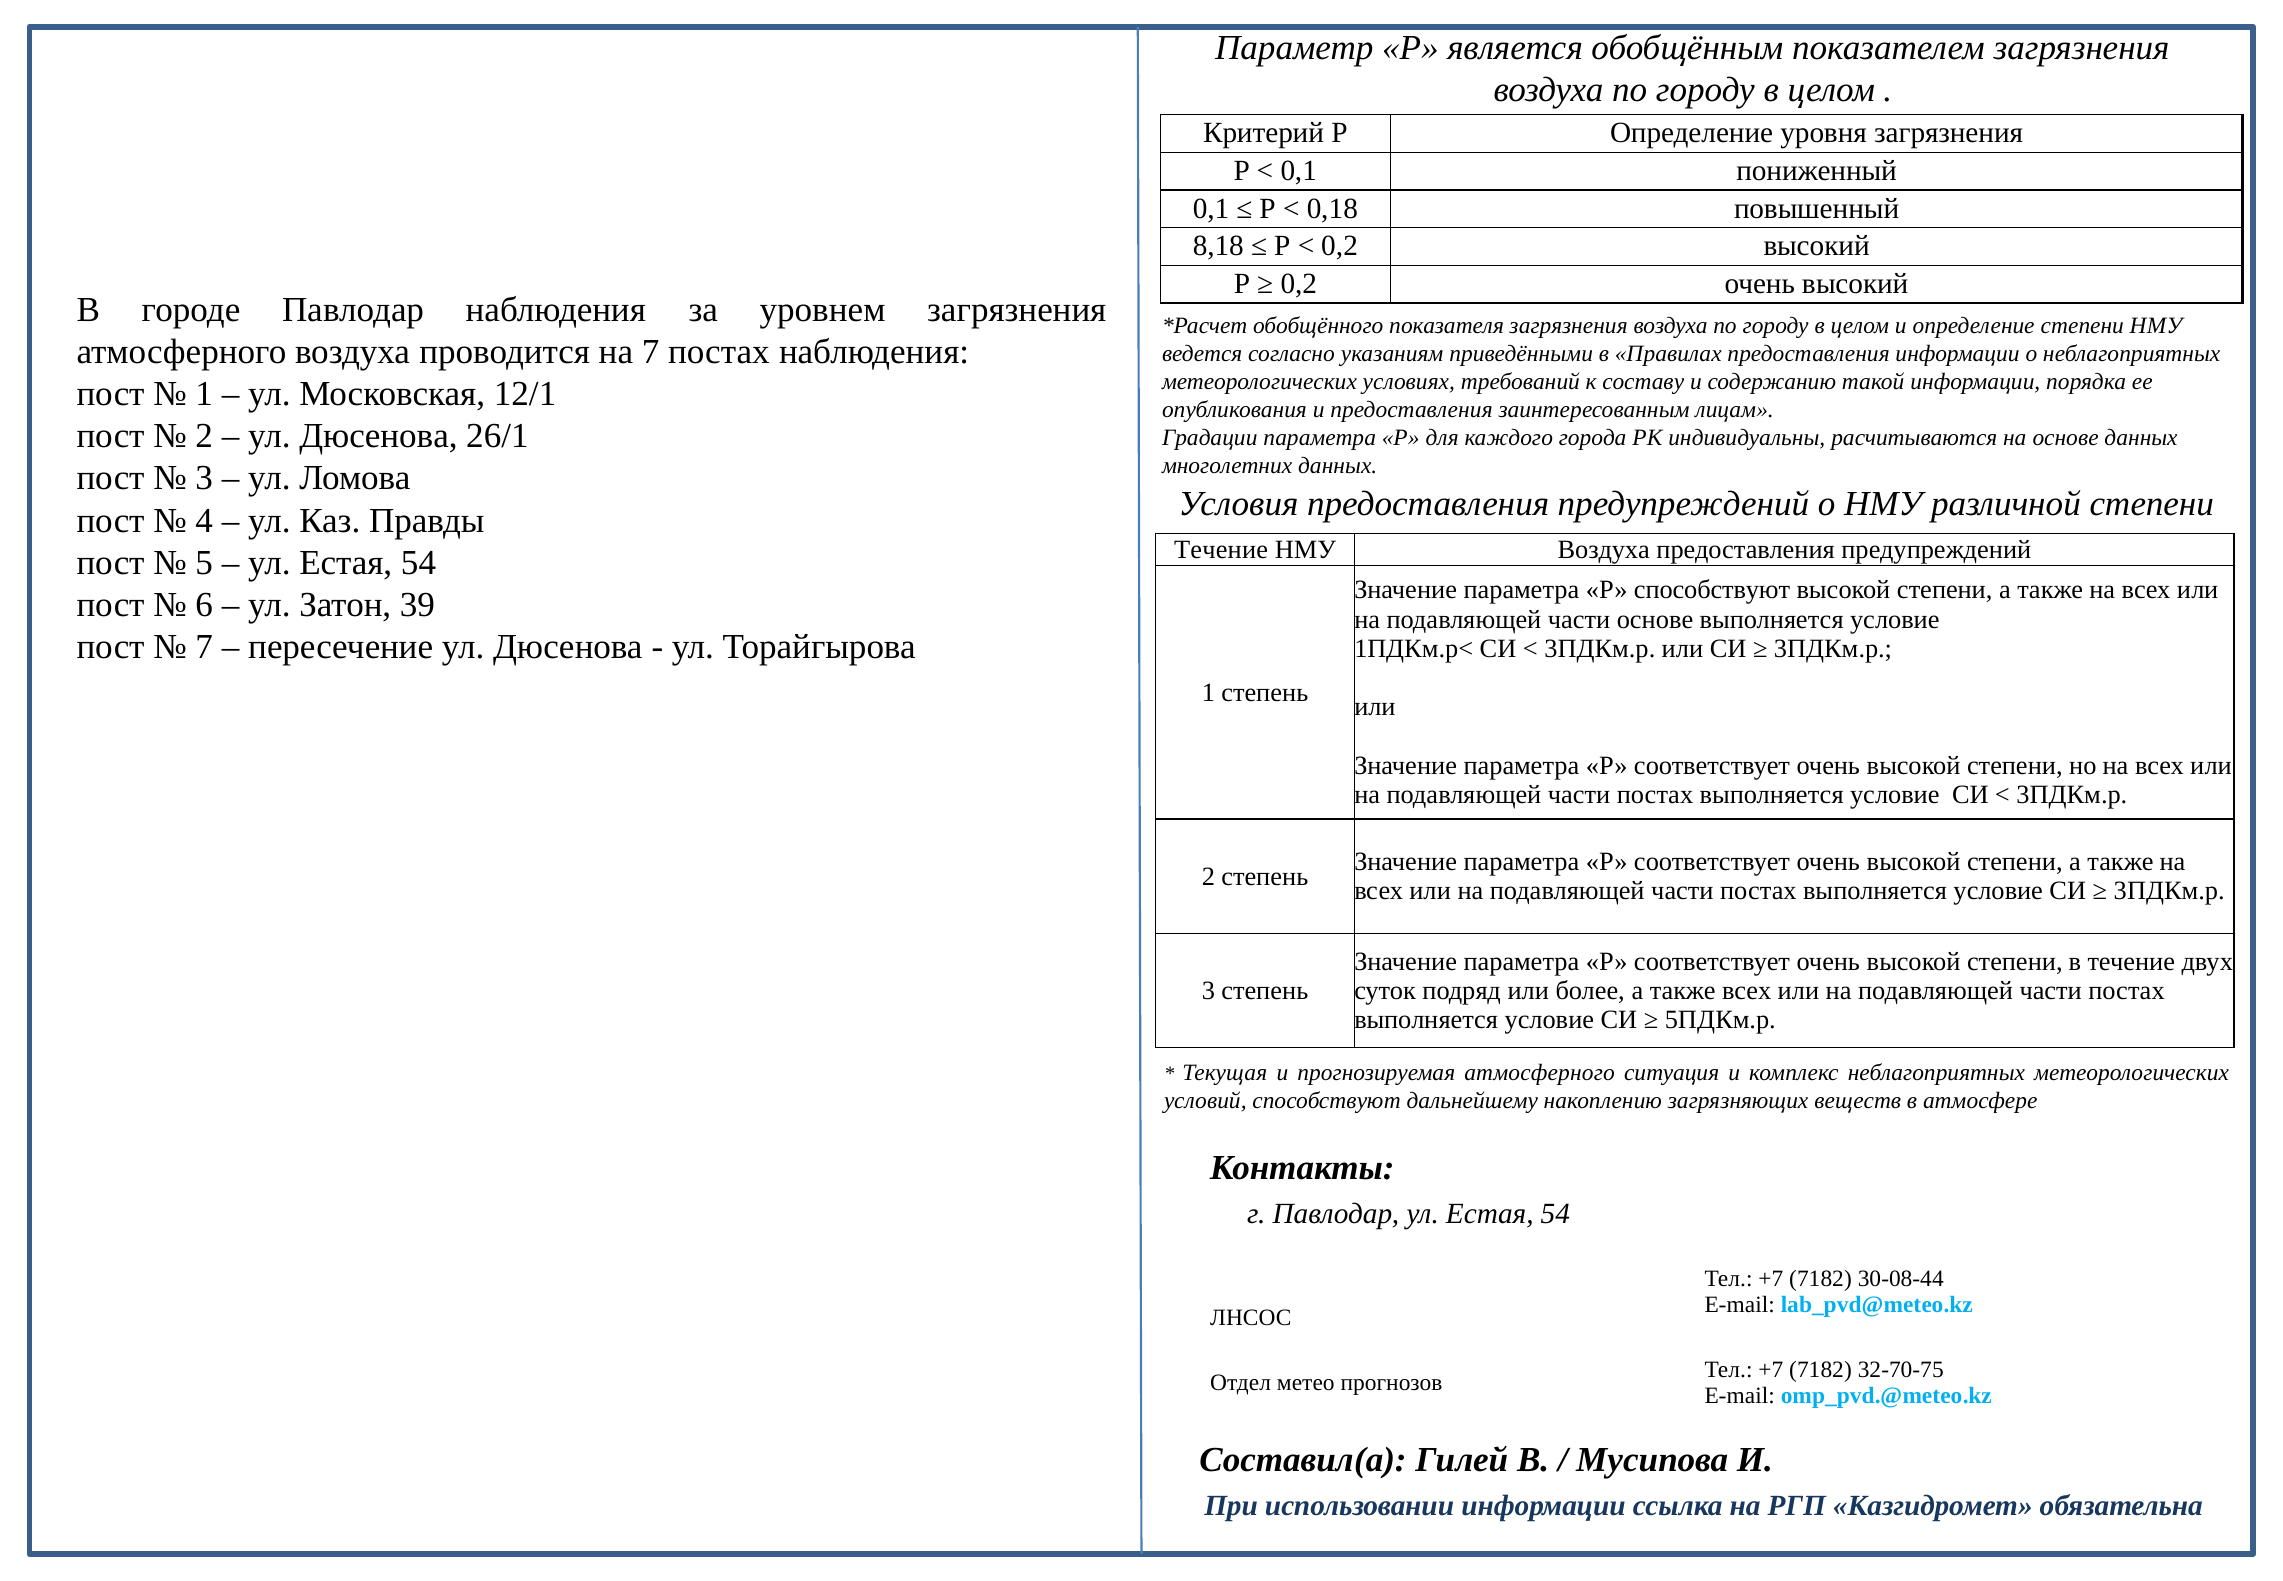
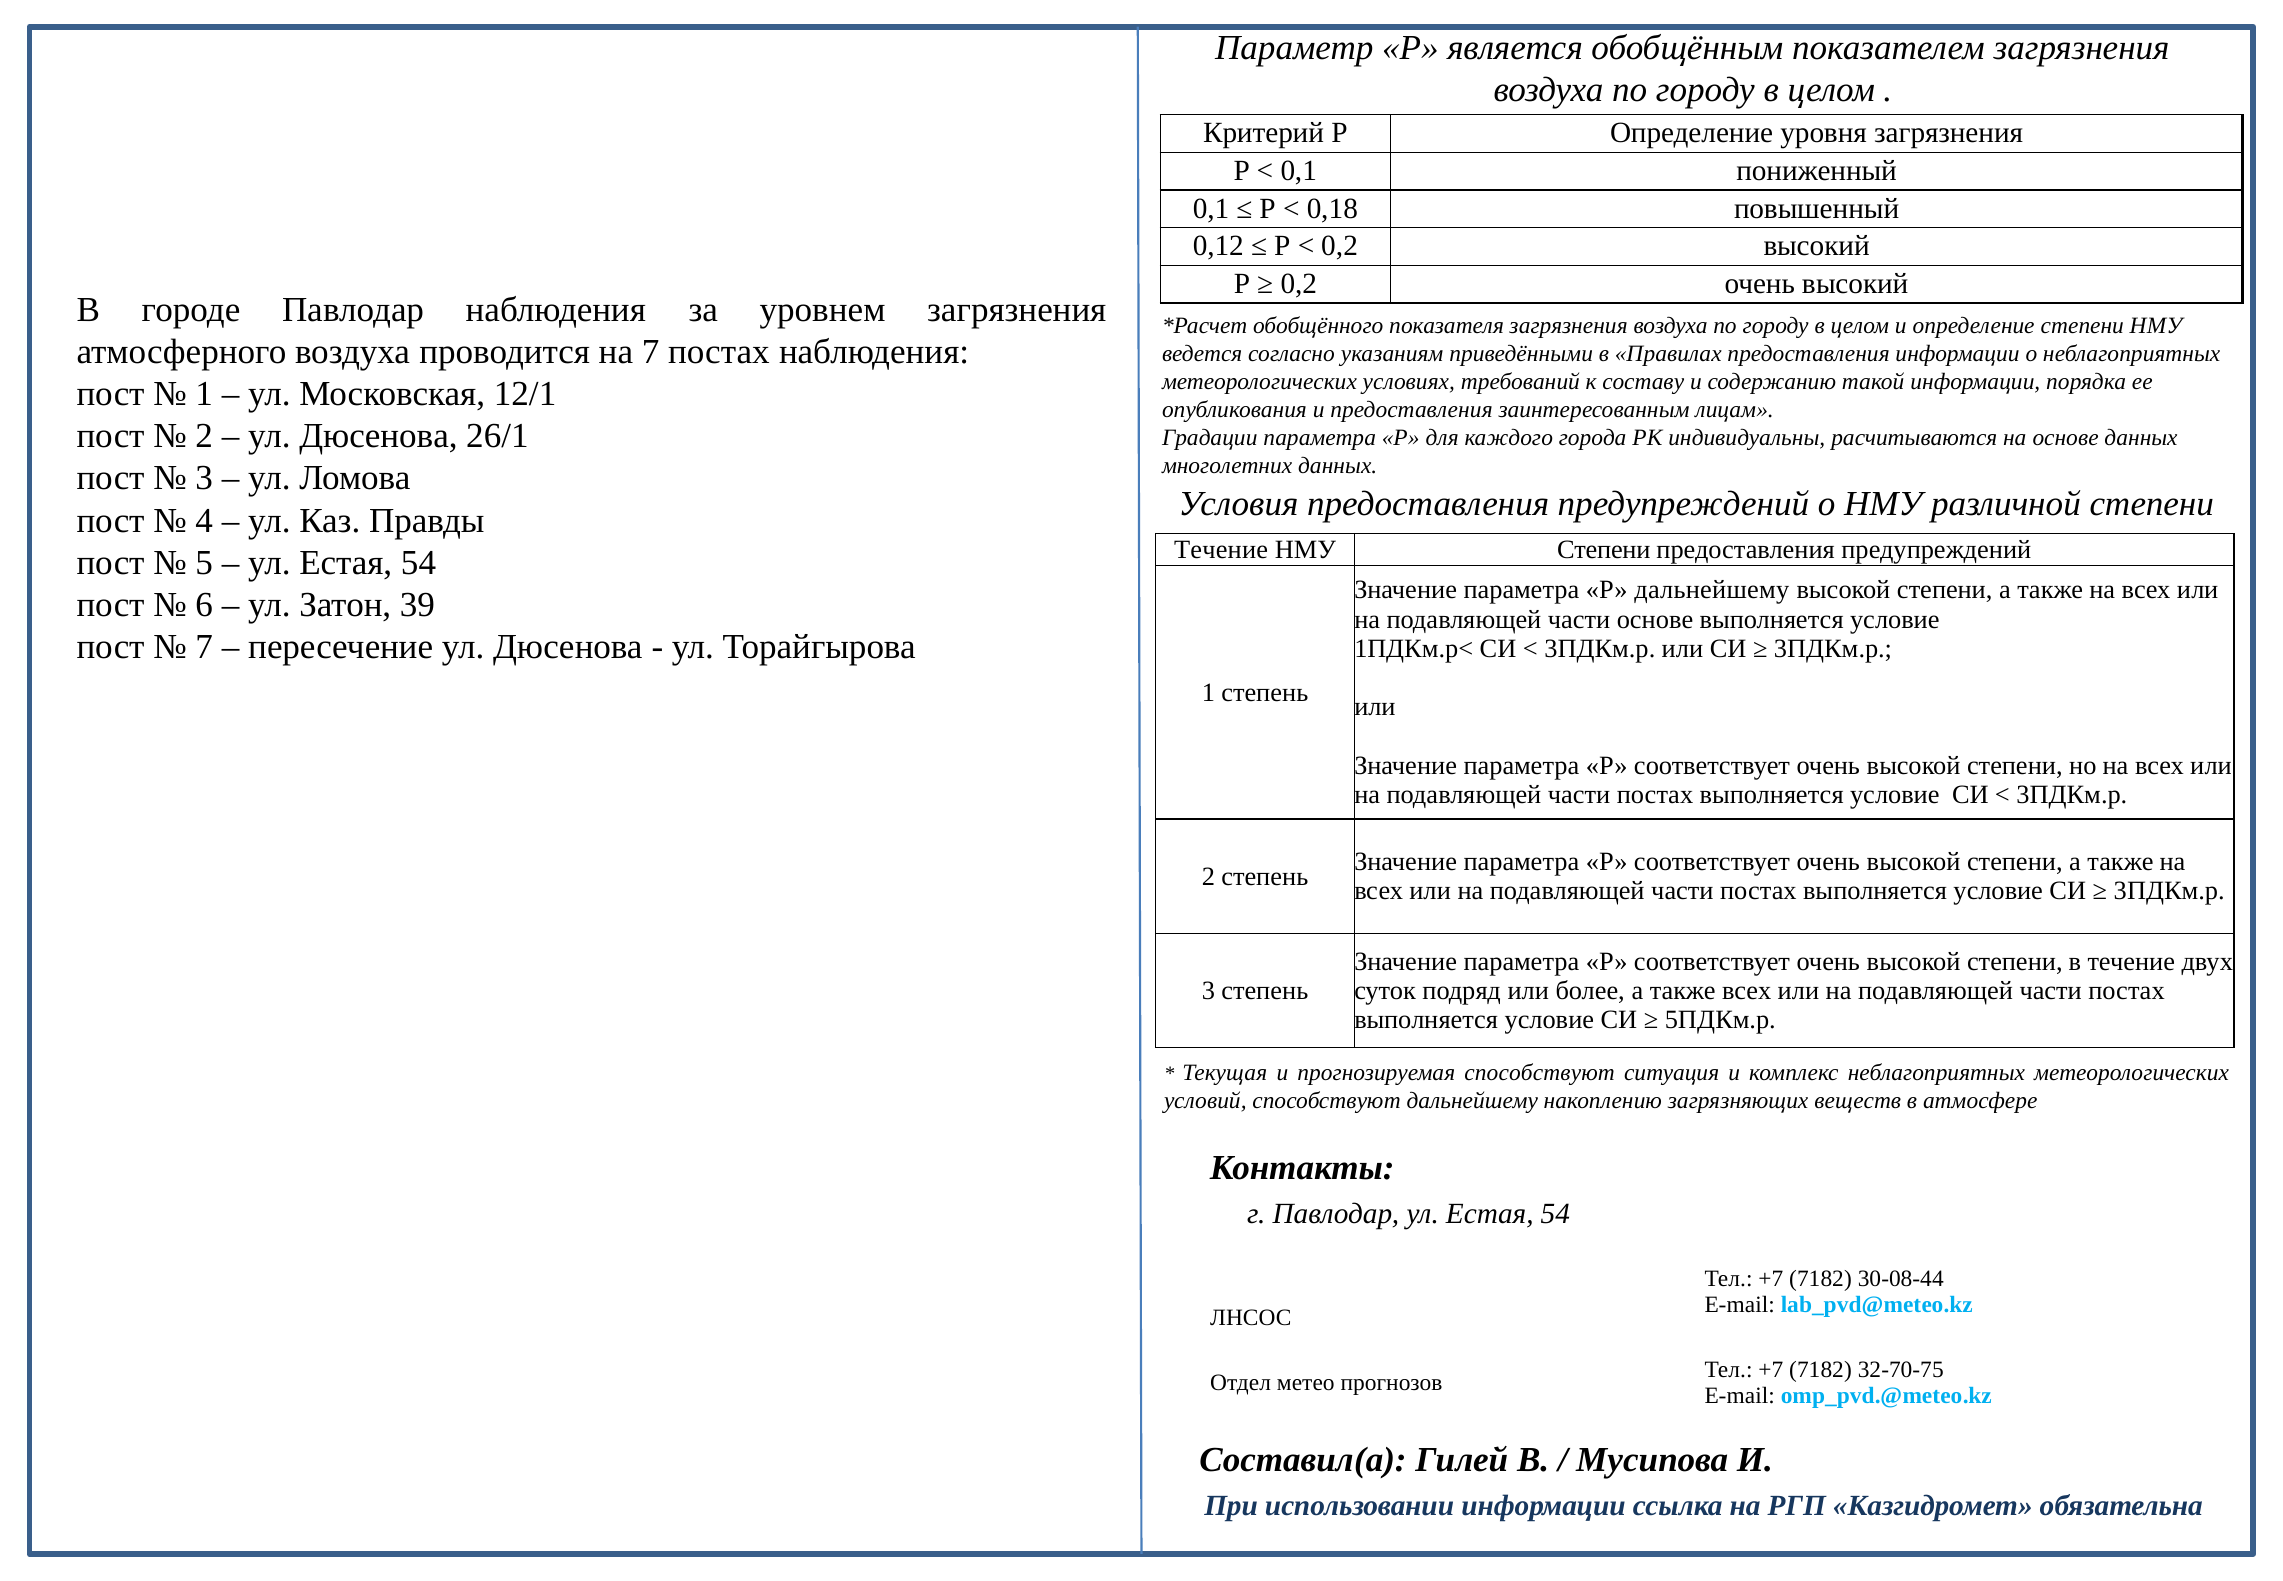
8,18: 8,18 -> 0,12
НМУ Воздуха: Воздуха -> Степени
Р способствуют: способствуют -> дальнейшему
прогнозируемая атмосферного: атмосферного -> способствуют
